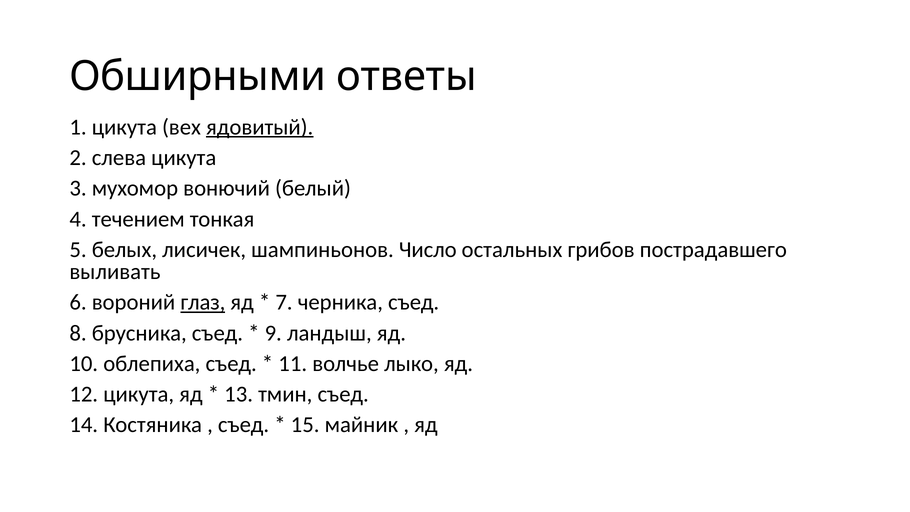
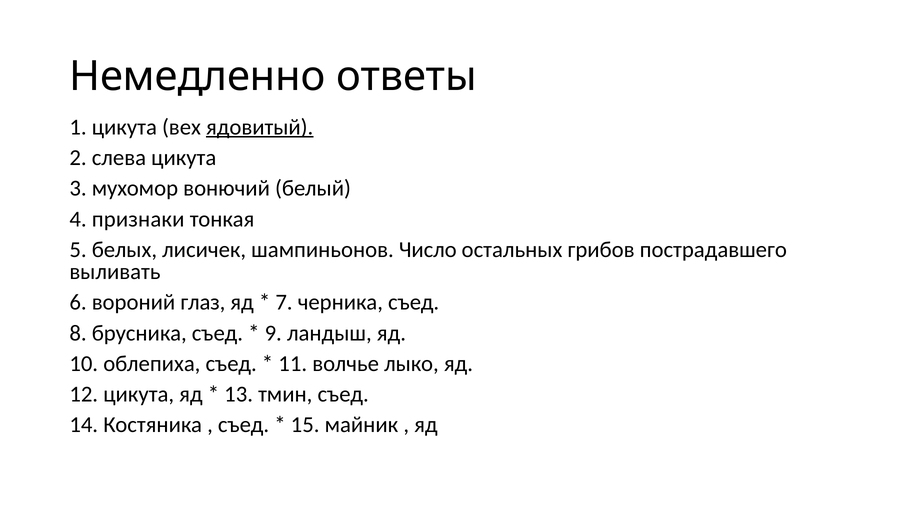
Обширными: Обширными -> Немедленно
течением: течением -> признаки
глаз underline: present -> none
